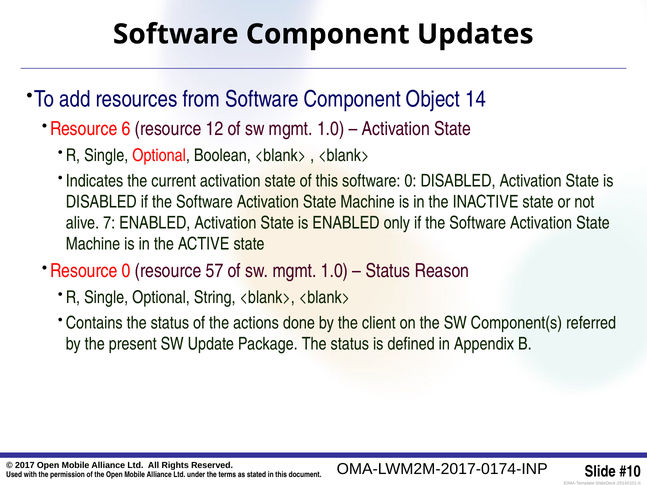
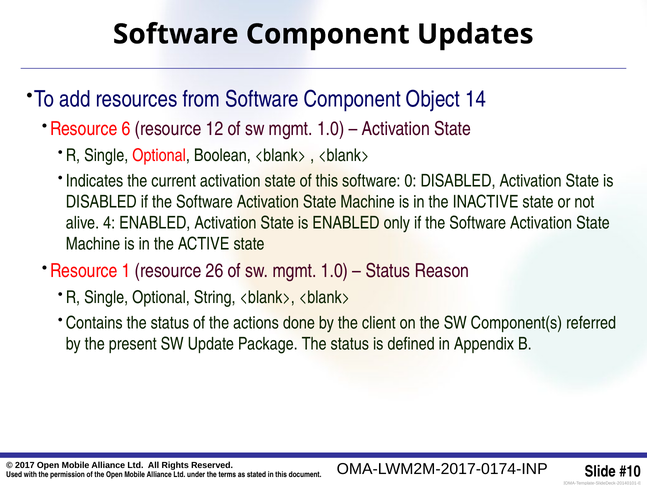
7: 7 -> 4
Resource 0: 0 -> 1
57: 57 -> 26
